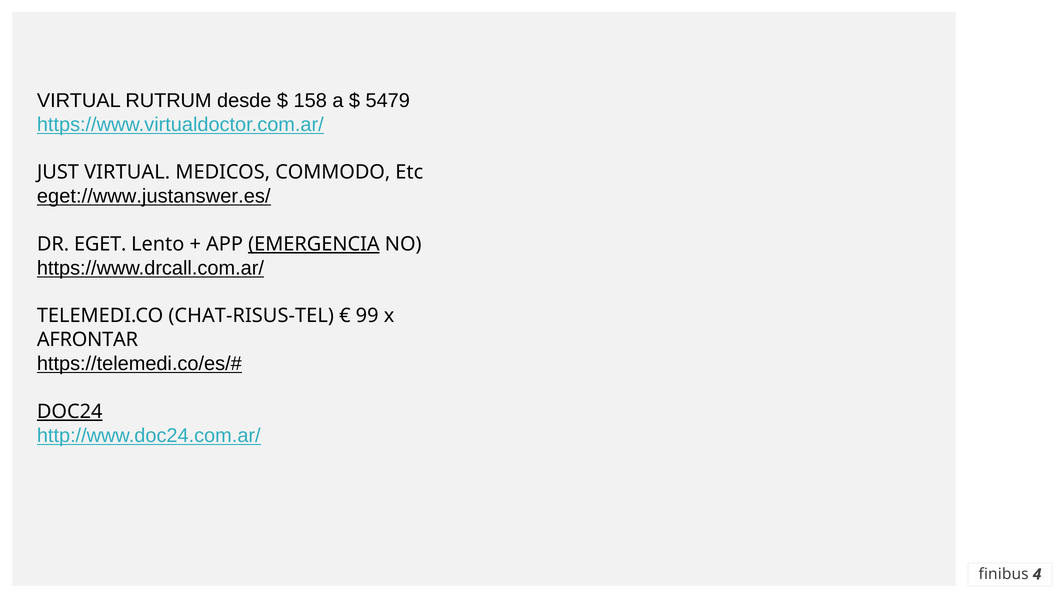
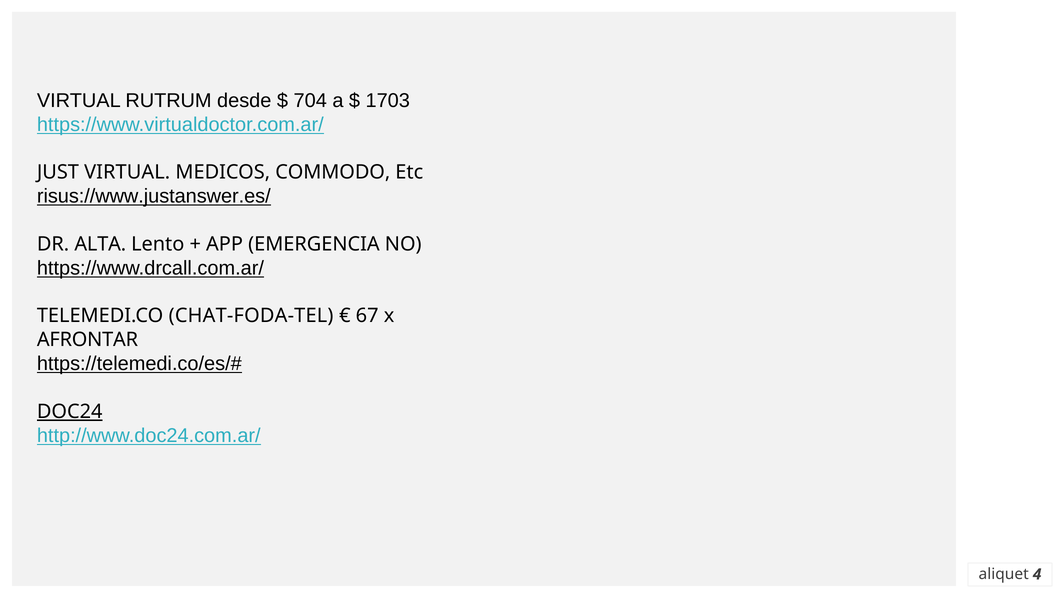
158: 158 -> 704
5479: 5479 -> 1703
eget://www.justanswer.es/: eget://www.justanswer.es/ -> risus://www.justanswer.es/
EGET: EGET -> ALTA
EMERGENCIA underline: present -> none
CHAT-RISUS-TEL: CHAT-RISUS-TEL -> CHAT-FODA-TEL
99: 99 -> 67
finibus: finibus -> aliquet
